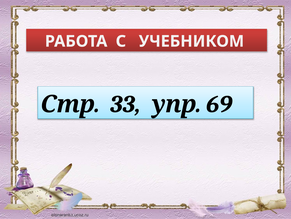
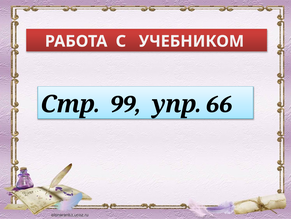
33: 33 -> 99
69: 69 -> 66
